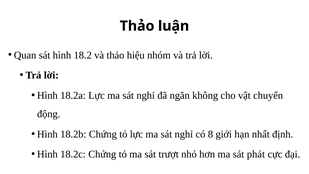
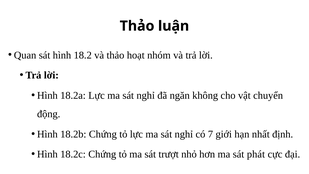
hiệu: hiệu -> hoạt
8: 8 -> 7
